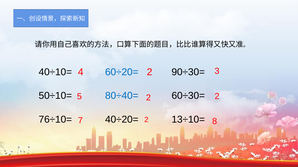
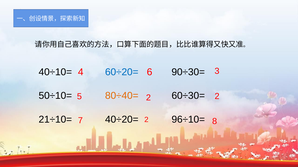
4 2: 2 -> 6
80÷40= colour: blue -> orange
76÷10=: 76÷10= -> 21÷10=
13÷10=: 13÷10= -> 96÷10=
